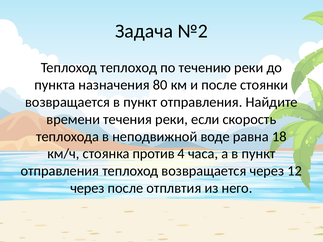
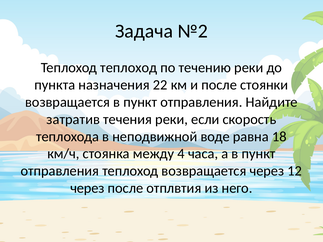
80: 80 -> 22
времени: времени -> затратив
против: против -> между
